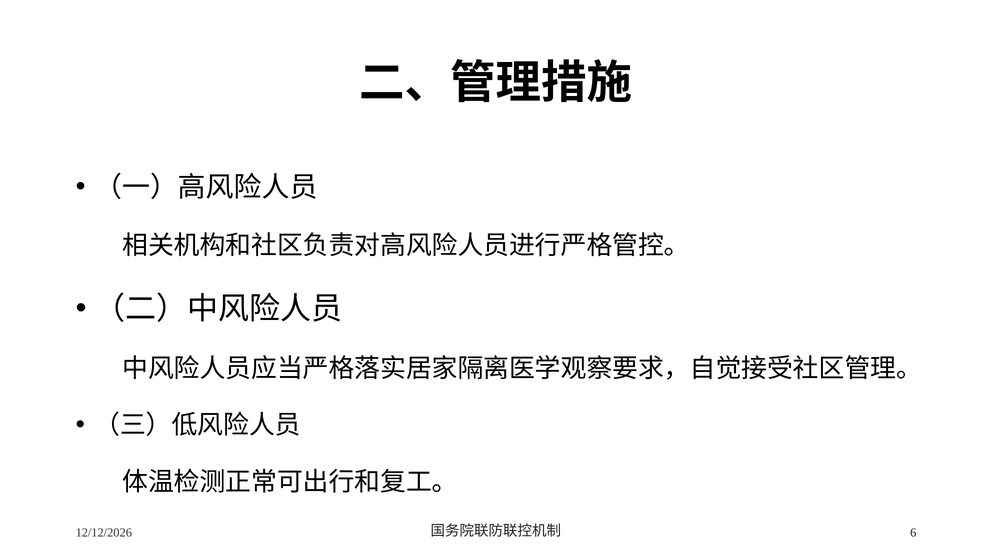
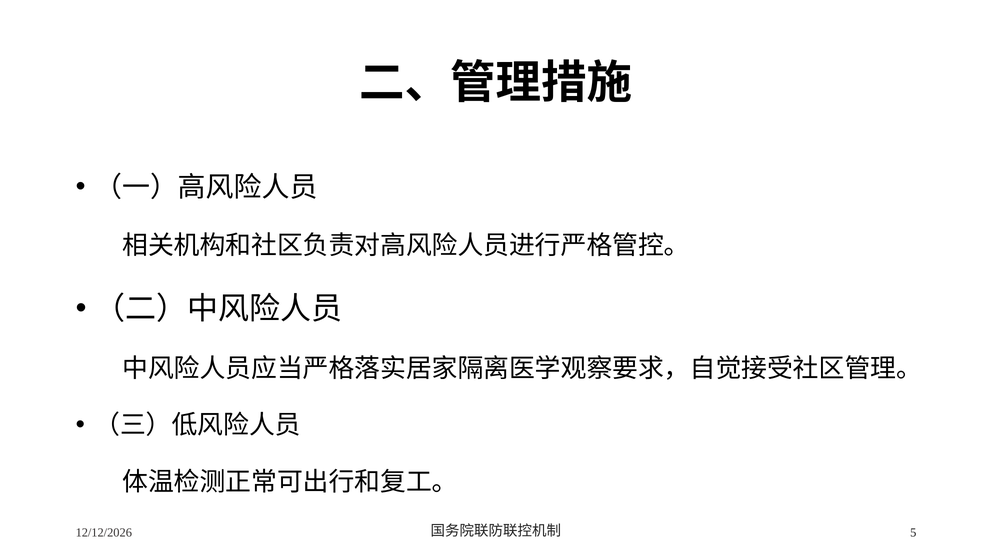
6: 6 -> 5
